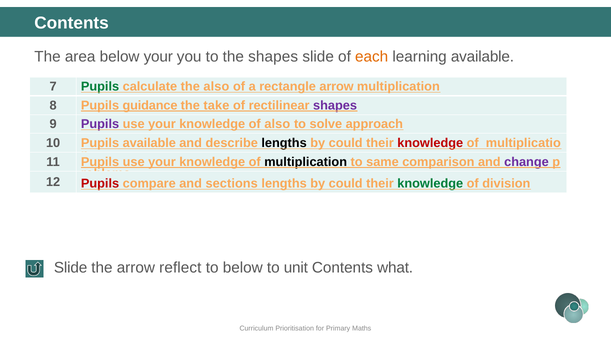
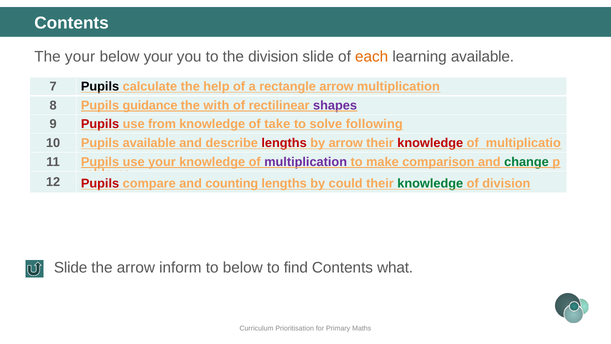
The area: area -> your
the shapes: shapes -> division
Pupils at (100, 87) colour: green -> black
the also: also -> help
take: take -> with
Pupils at (100, 124) colour: purple -> red
your at (162, 124): your -> from
of also: also -> take
approach: approach -> following
lengths at (284, 143) colour: black -> red
could at (346, 143): could -> arrow
multiplication at (306, 162) colour: black -> purple
same: same -> make
change colour: purple -> green
sections: sections -> counting
reflect: reflect -> inform
unit: unit -> find
